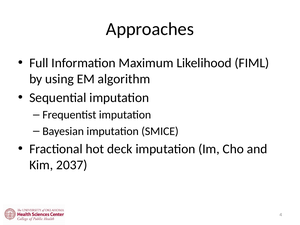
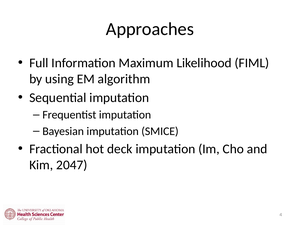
2037: 2037 -> 2047
